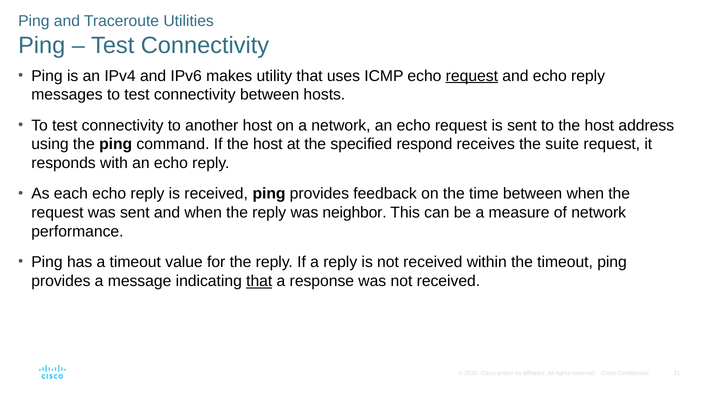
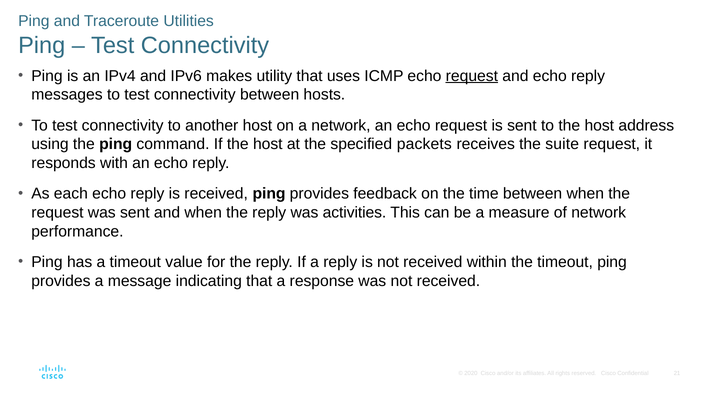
respond: respond -> packets
neighbor: neighbor -> activities
that at (259, 281) underline: present -> none
